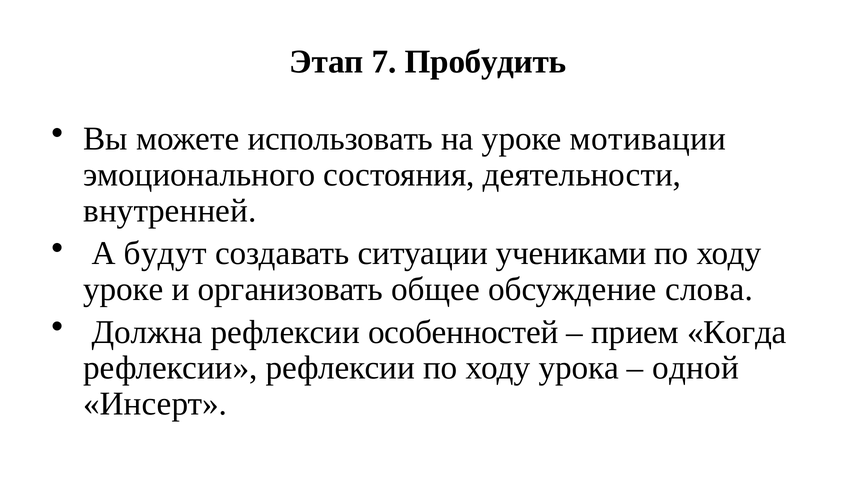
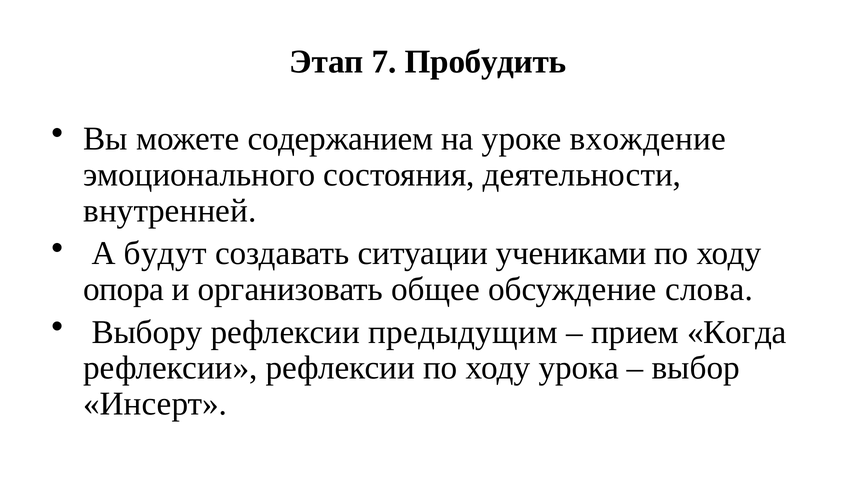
использовать: использовать -> содержанием
мотивации: мотивации -> вхождение
уроке at (124, 289): уроке -> опора
Должна: Должна -> Выбору
особенностей: особенностей -> предыдущим
одной: одной -> выбор
